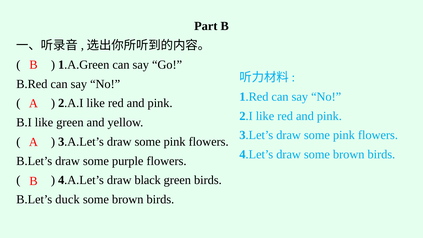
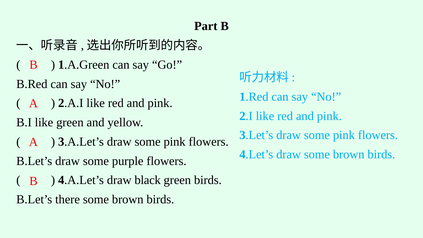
duck: duck -> there
